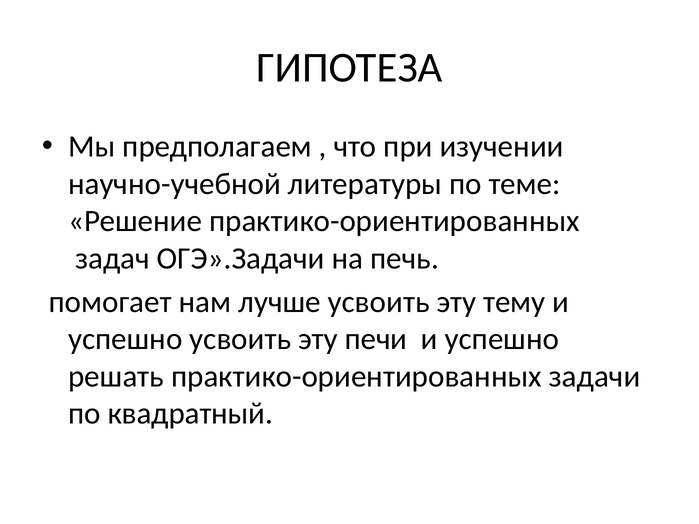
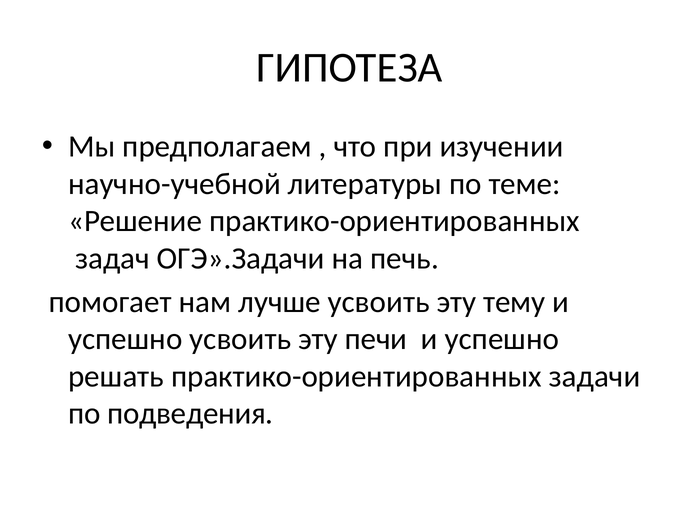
квадратный: квадратный -> подведения
